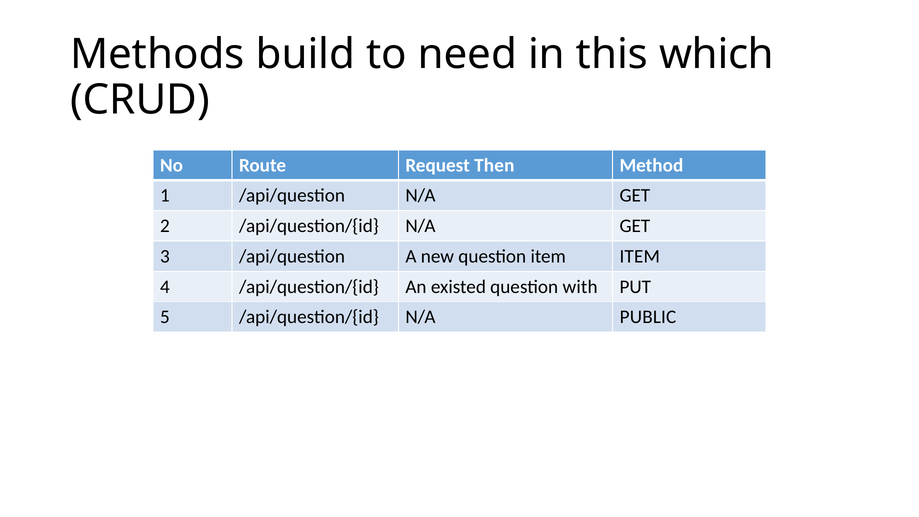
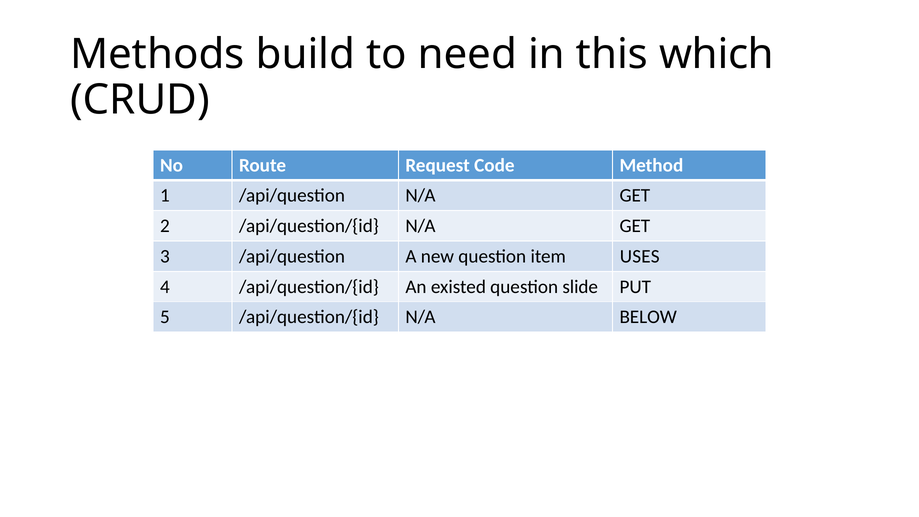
Then: Then -> Code
item ITEM: ITEM -> USES
with: with -> slide
PUBLIC: PUBLIC -> BELOW
